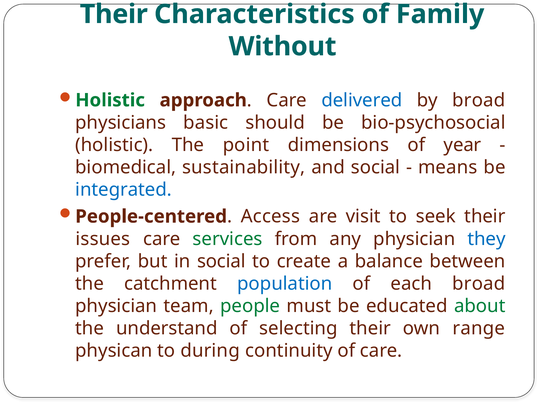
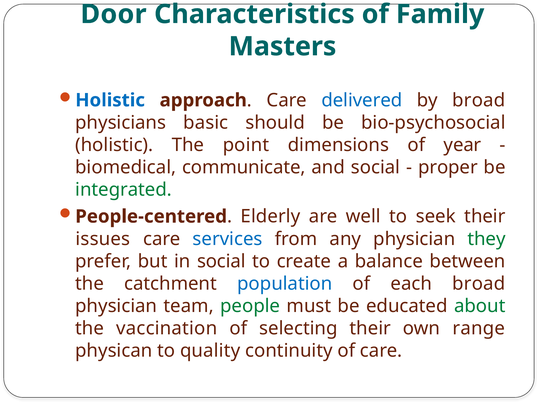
Their at (114, 14): Their -> Door
Without: Without -> Masters
Holistic at (110, 100) colour: green -> blue
sustainability: sustainability -> communicate
means: means -> proper
integrated colour: blue -> green
Access: Access -> Elderly
visit: visit -> well
services colour: green -> blue
they colour: blue -> green
understand: understand -> vaccination
during: during -> quality
